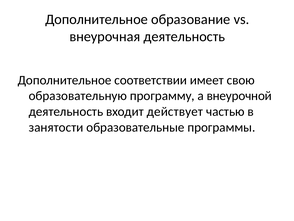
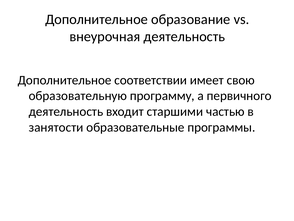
внеурочной: внеурочной -> первичного
действует: действует -> старшими
